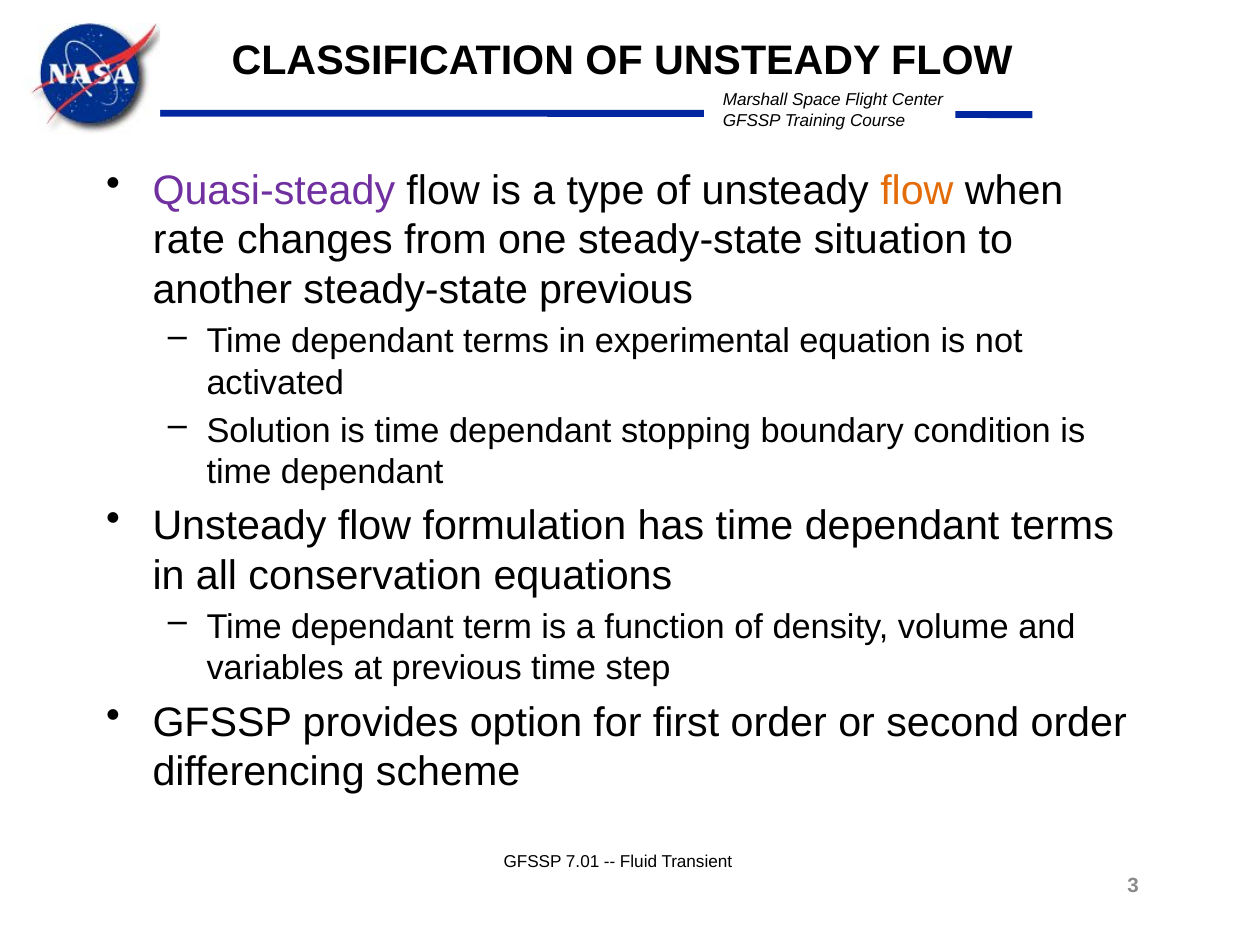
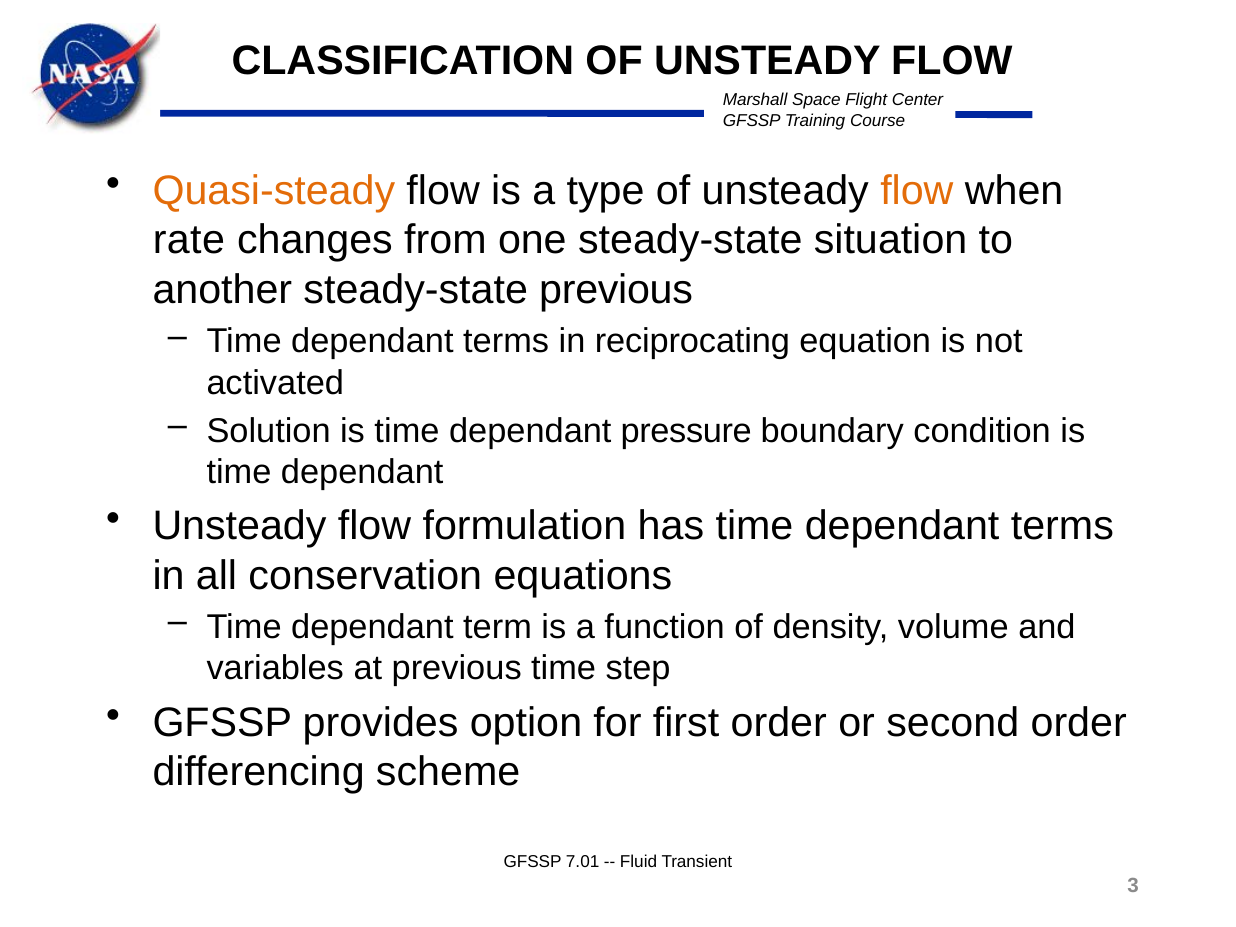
Quasi-steady colour: purple -> orange
experimental: experimental -> reciprocating
stopping: stopping -> pressure
